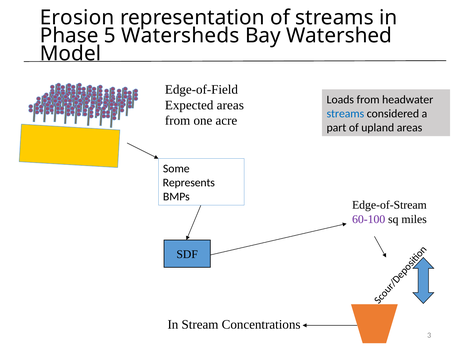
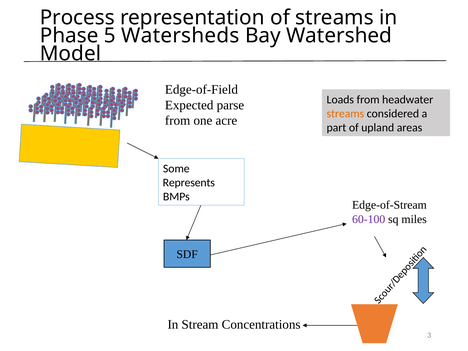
Erosion: Erosion -> Process
Expected areas: areas -> parse
streams at (345, 114) colour: blue -> orange
